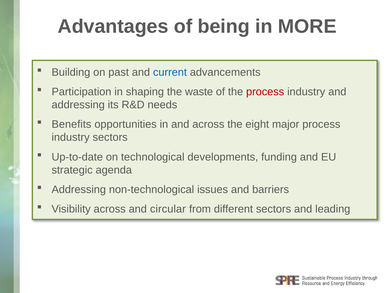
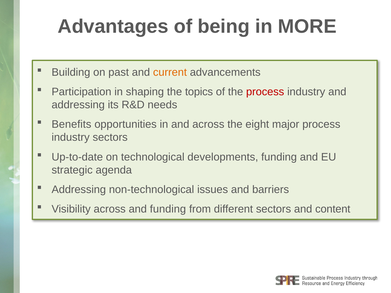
current colour: blue -> orange
waste: waste -> topics
and circular: circular -> funding
leading: leading -> content
